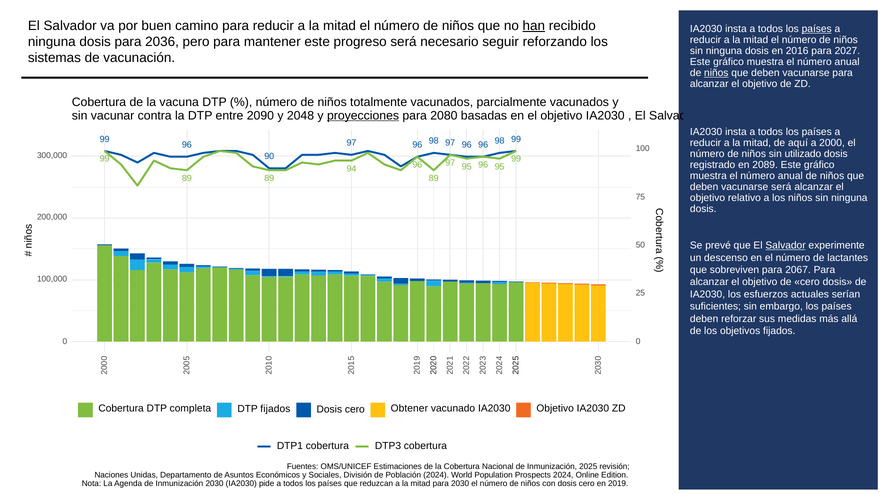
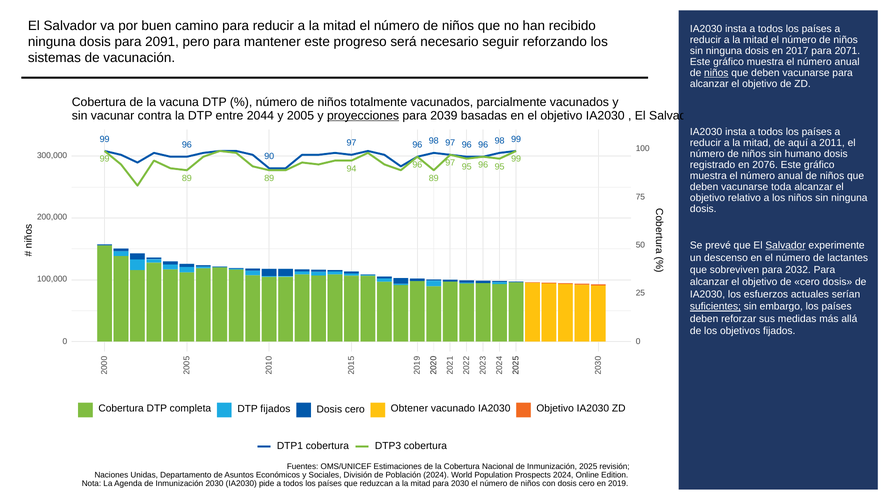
han underline: present -> none
países at (817, 29) underline: present -> none
2036: 2036 -> 2091
2016: 2016 -> 2017
2027: 2027 -> 2071
2090: 2090 -> 2044
2048: 2048 -> 2005
2080: 2080 -> 2039
2000: 2000 -> 2011
utilizado: utilizado -> humano
2089: 2089 -> 2076
vacunarse será: será -> toda
2067: 2067 -> 2032
suficientes underline: none -> present
